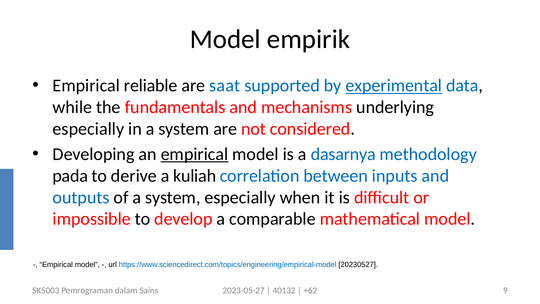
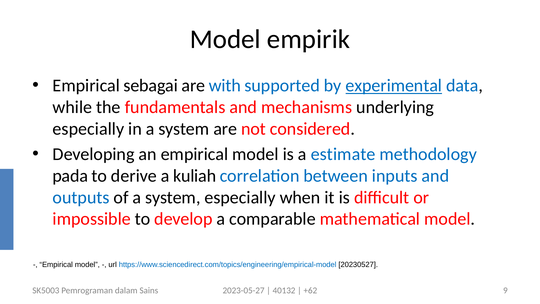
reliable: reliable -> sebagai
saat: saat -> with
empirical at (194, 154) underline: present -> none
dasarnya: dasarnya -> estimate
